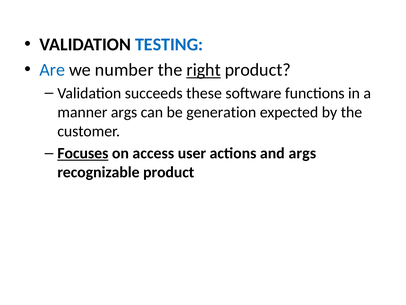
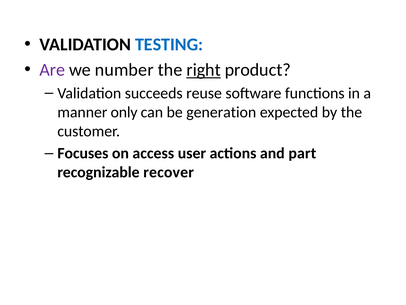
Are colour: blue -> purple
these: these -> reuse
manner args: args -> only
Focuses underline: present -> none
and args: args -> part
recognizable product: product -> recover
